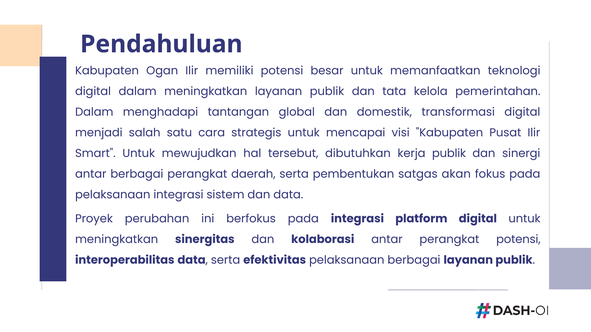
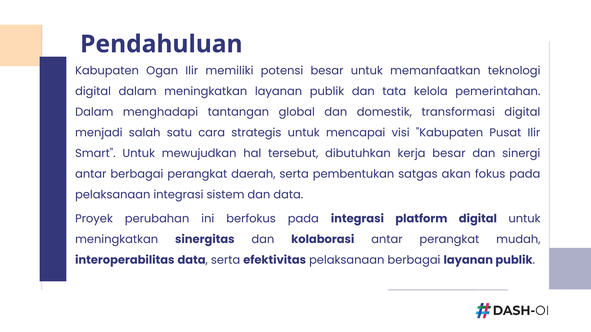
kerja publik: publik -> besar
perangkat potensi: potensi -> mudah
